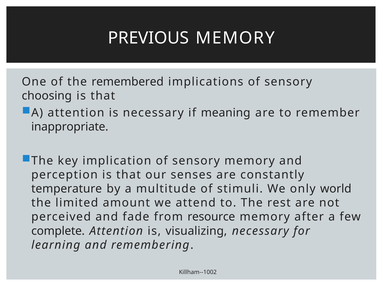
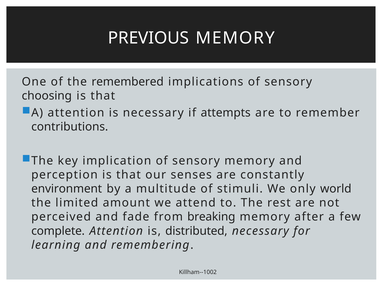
meaning: meaning -> attempts
inappropriate: inappropriate -> contributions
temperature: temperature -> environment
resource: resource -> breaking
visualizing: visualizing -> distributed
